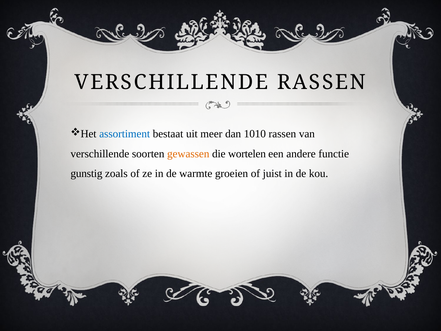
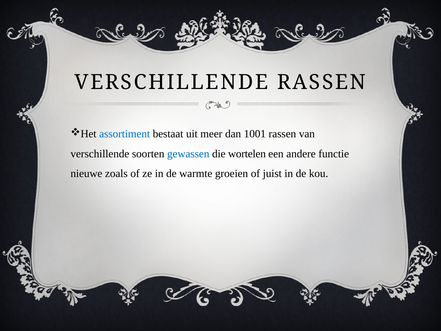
1010: 1010 -> 1001
gewassen colour: orange -> blue
gunstig: gunstig -> nieuwe
